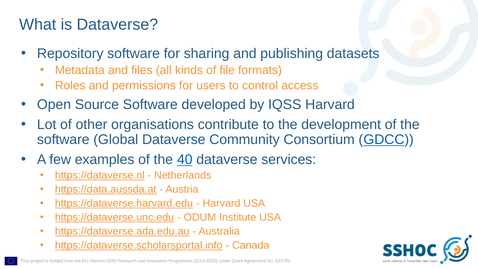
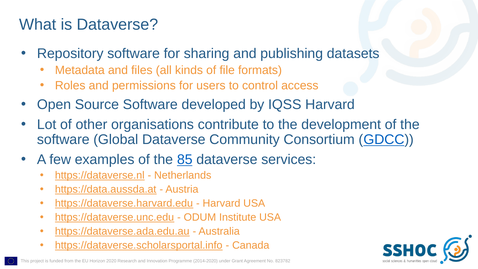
40: 40 -> 85
